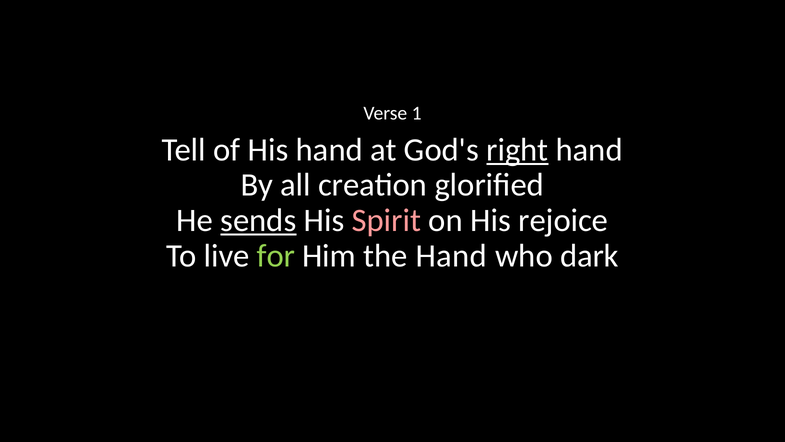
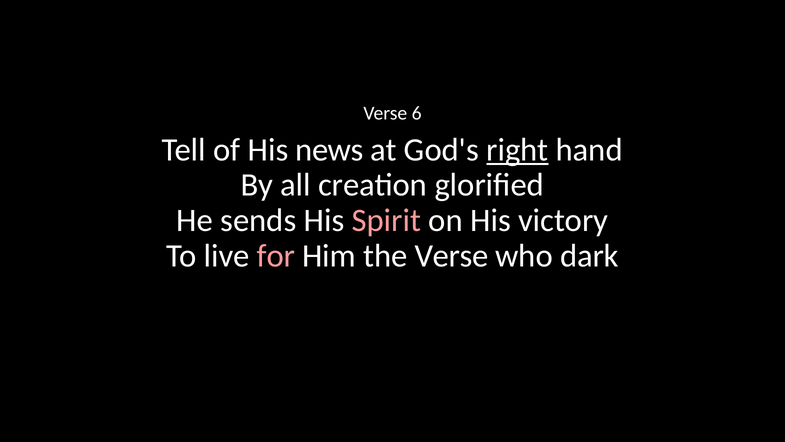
1: 1 -> 6
His hand: hand -> news
sends underline: present -> none
rejoice: rejoice -> victory
for colour: light green -> pink
the Hand: Hand -> Verse
